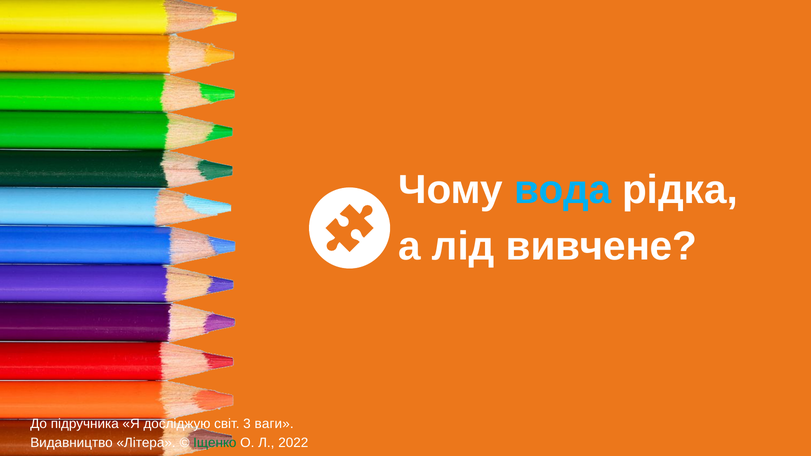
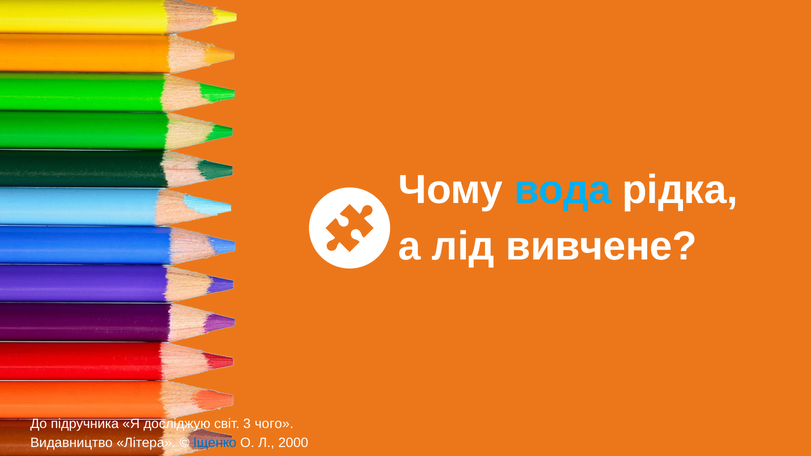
ваги: ваги -> чого
Іщенко colour: green -> blue
2022: 2022 -> 2000
